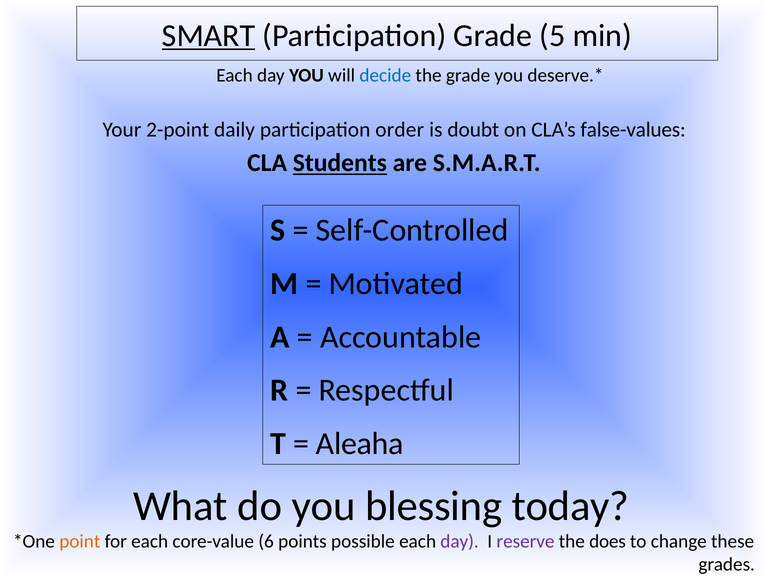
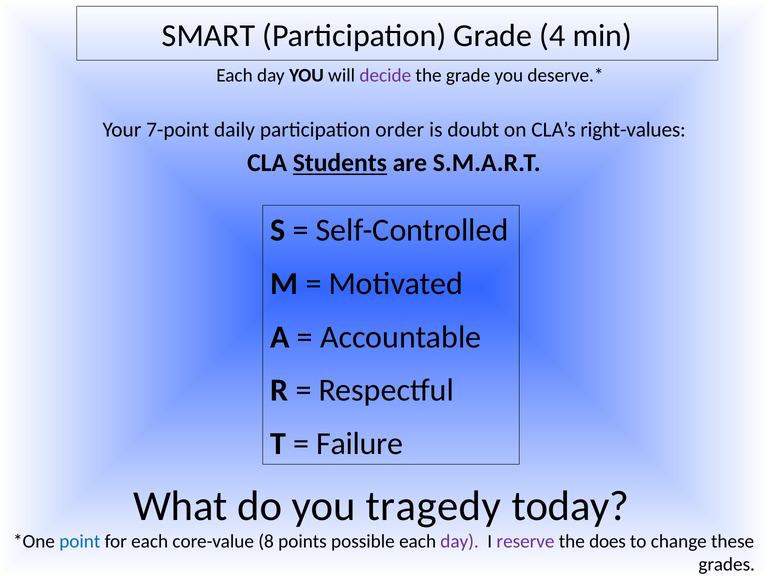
SMART underline: present -> none
5: 5 -> 4
decide colour: blue -> purple
2-point: 2-point -> 7-point
false-values: false-values -> right-values
Aleaha: Aleaha -> Failure
blessing: blessing -> tragedy
point colour: orange -> blue
6: 6 -> 8
